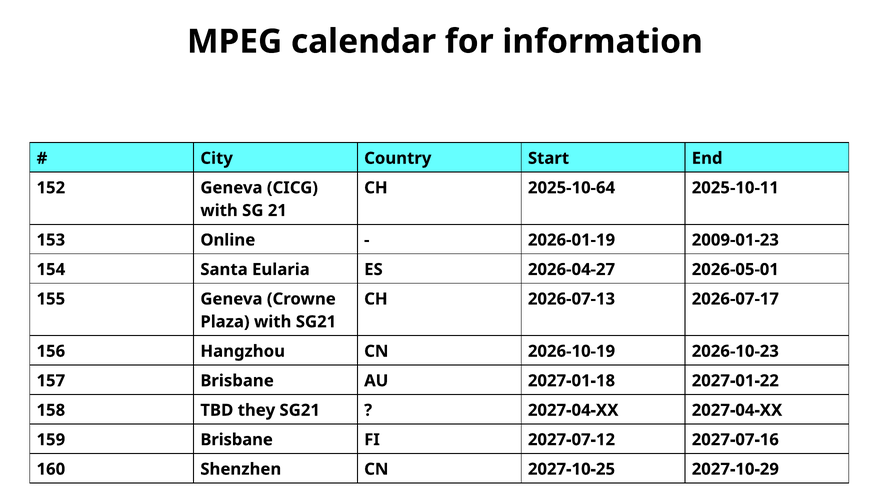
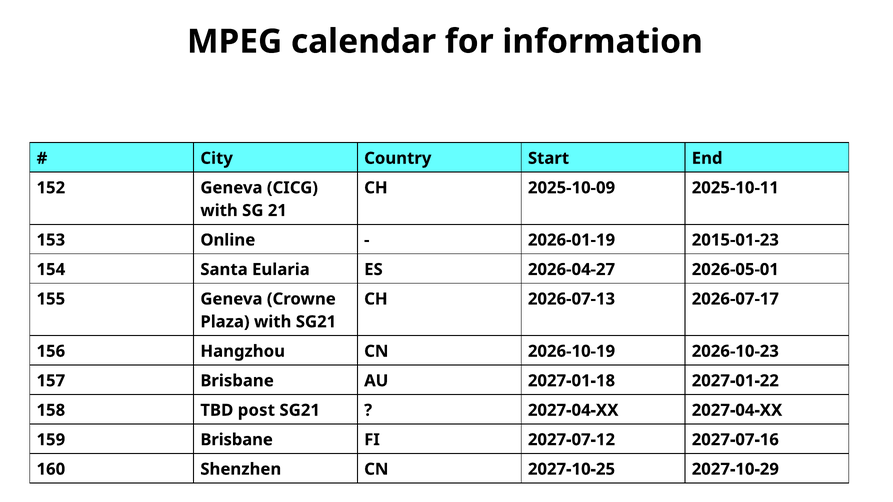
2025-10-64: 2025-10-64 -> 2025-10-09
2009-01-23: 2009-01-23 -> 2015-01-23
they: they -> post
